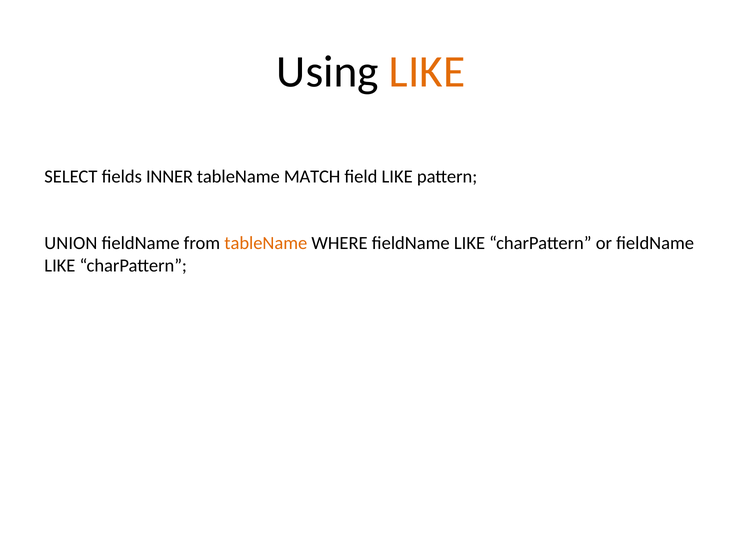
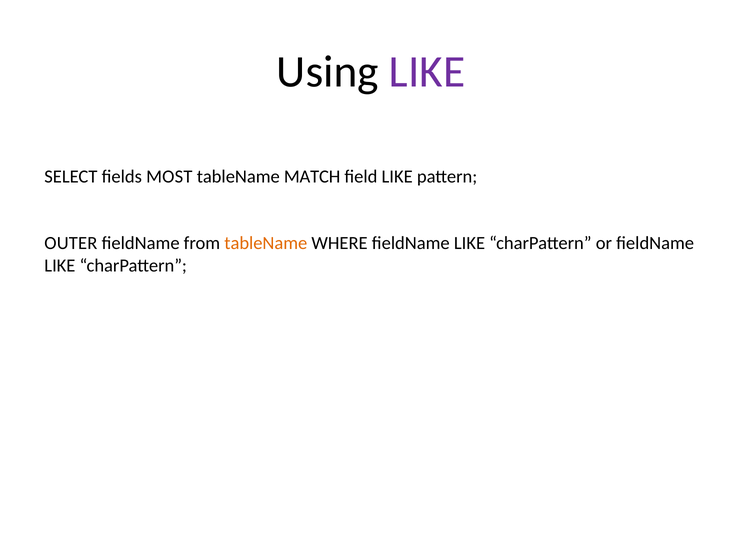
LIKE at (427, 72) colour: orange -> purple
INNER: INNER -> MOST
UNION: UNION -> OUTER
